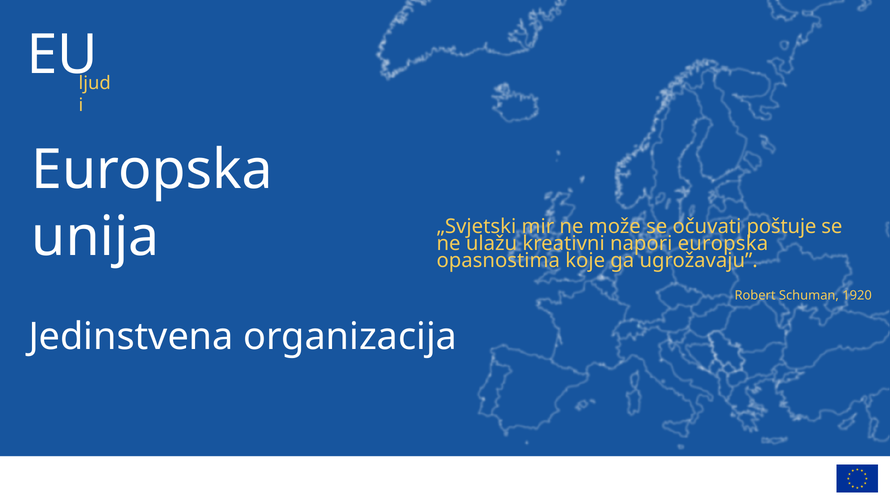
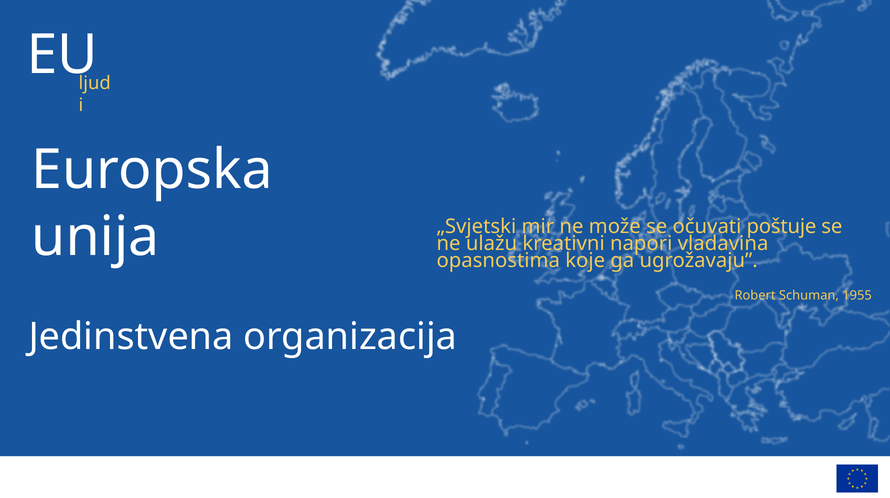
napori europska: europska -> vladavina
1920: 1920 -> 1955
